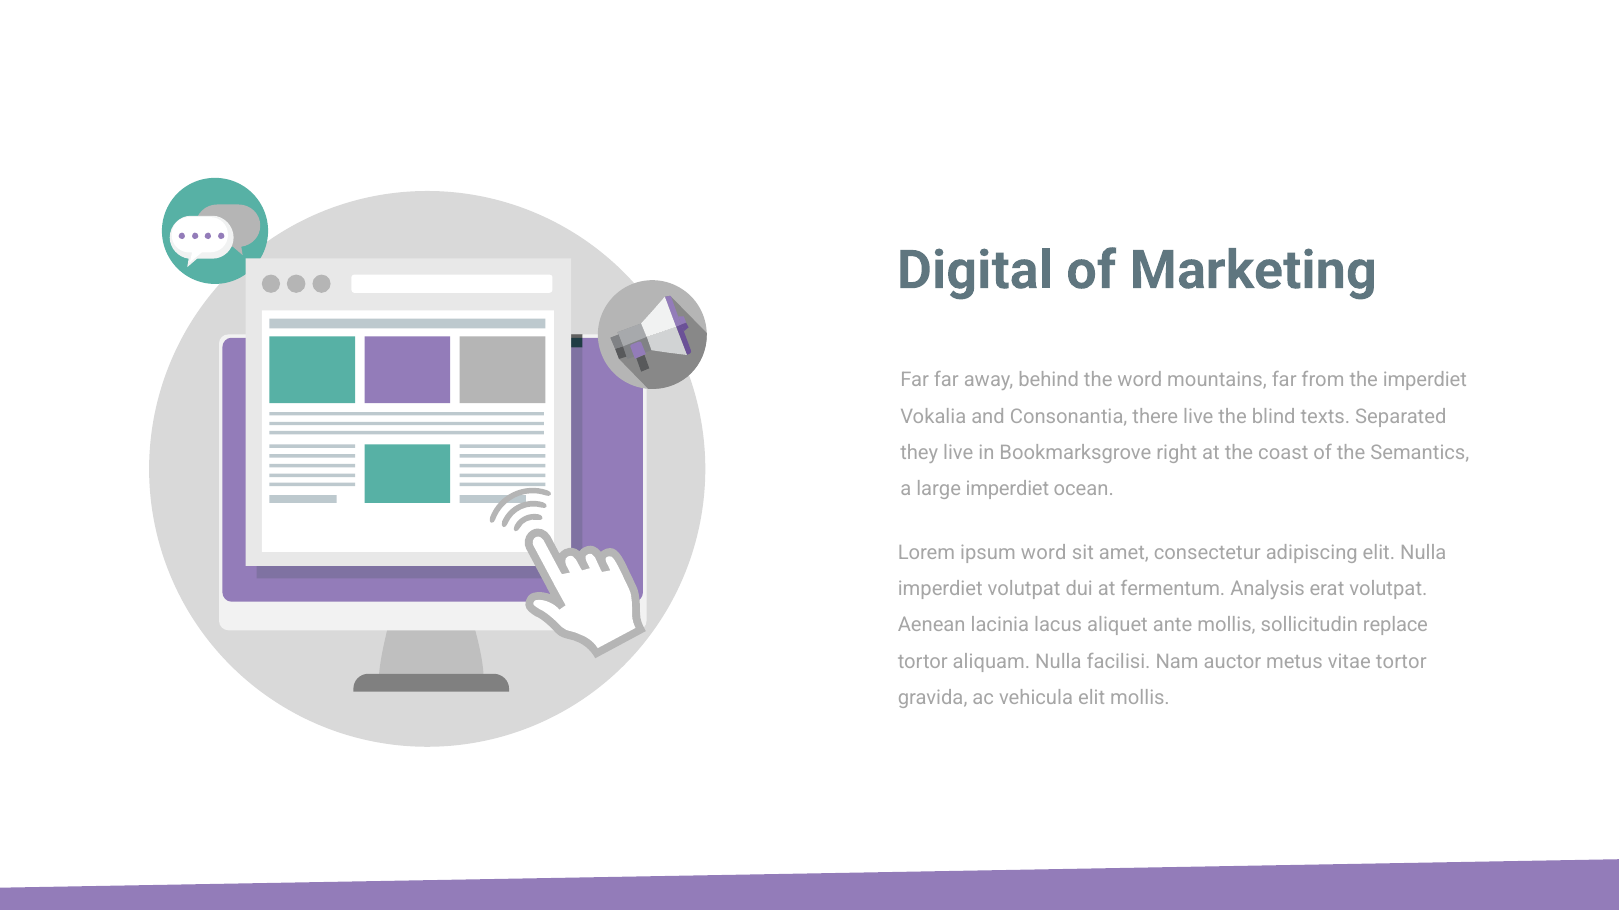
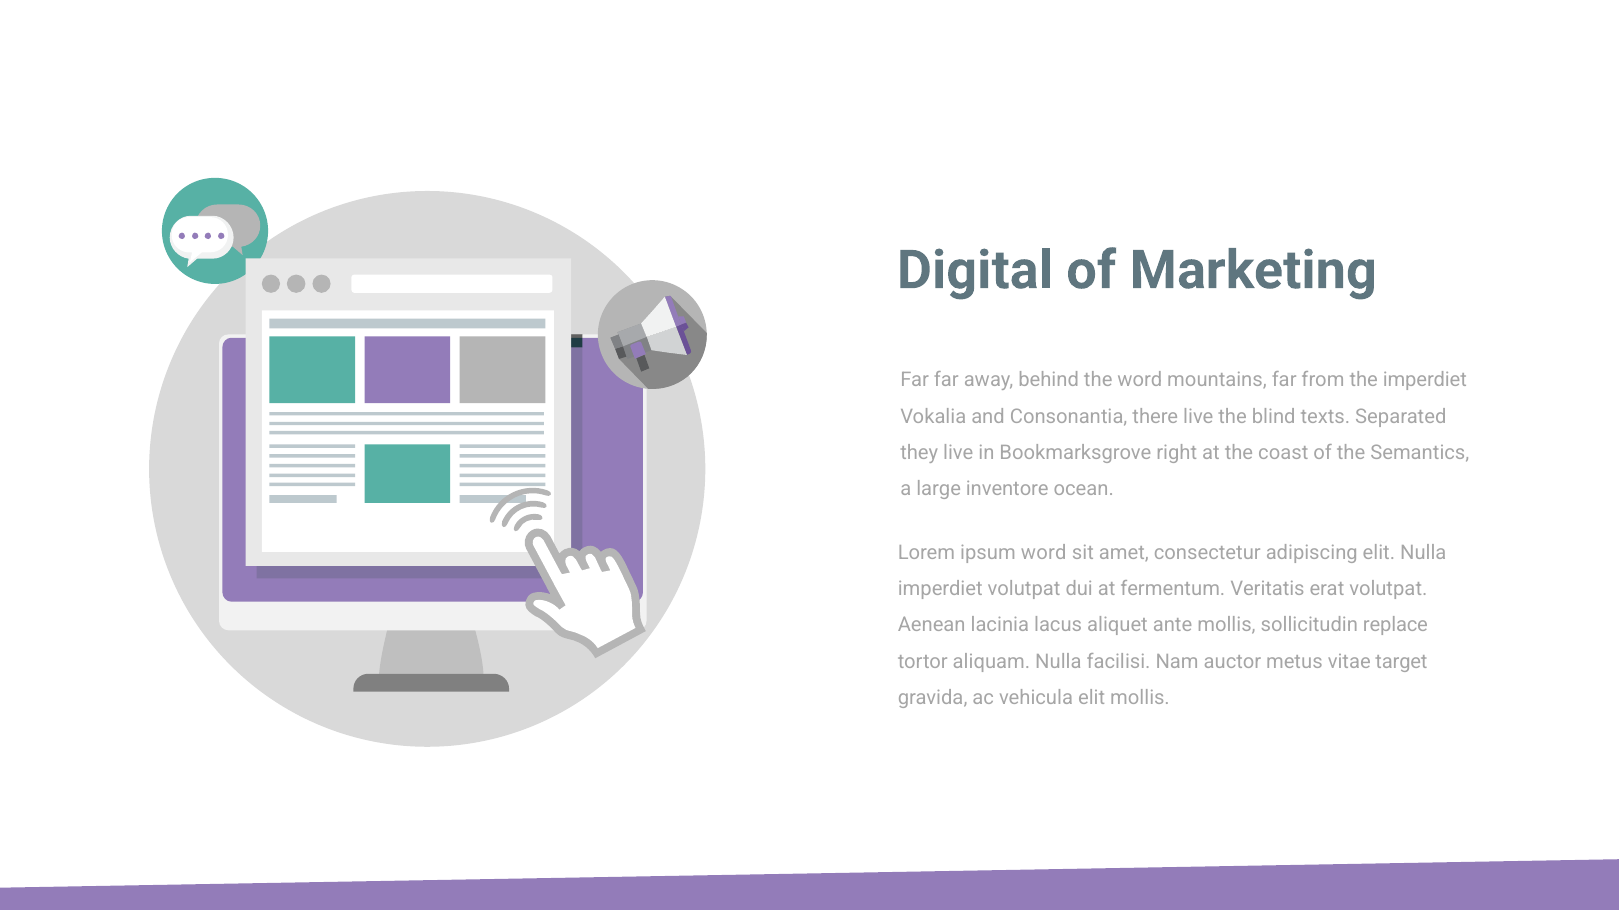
large imperdiet: imperdiet -> inventore
Analysis: Analysis -> Veritatis
vitae tortor: tortor -> target
